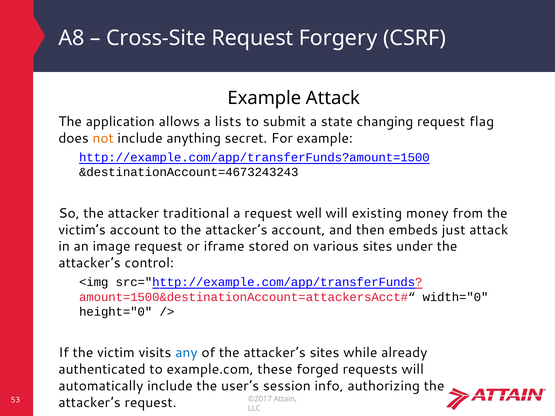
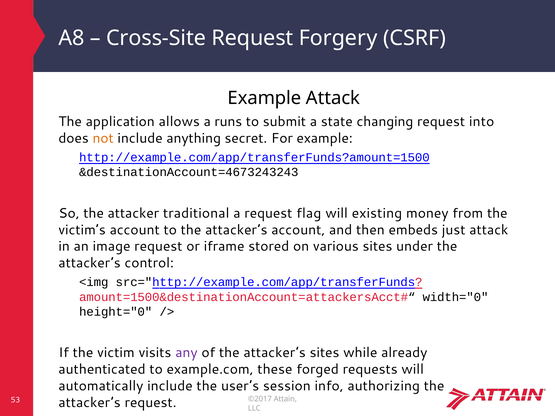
lists: lists -> runs
flag: flag -> into
well: well -> flag
any colour: blue -> purple
